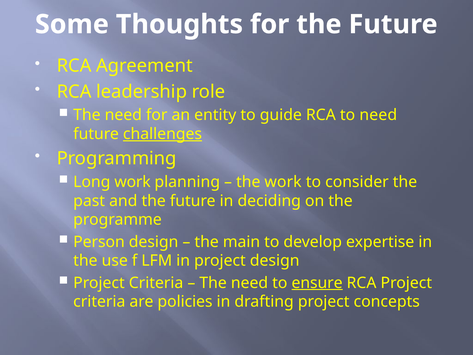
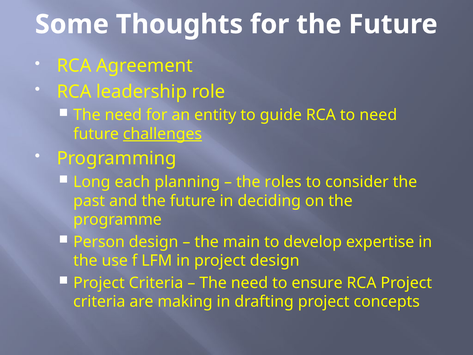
Long work: work -> each
the work: work -> roles
ensure underline: present -> none
policies: policies -> making
